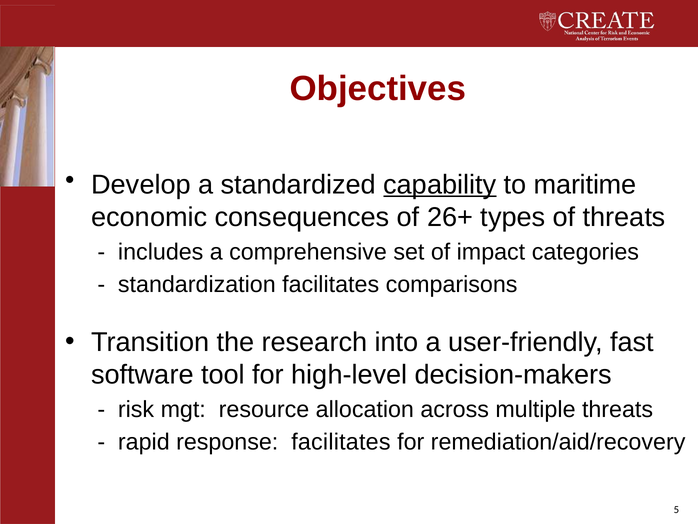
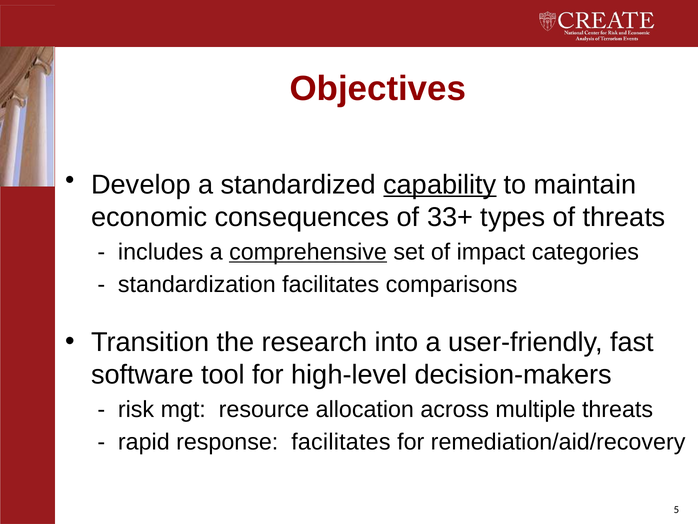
maritime: maritime -> maintain
26+: 26+ -> 33+
comprehensive underline: none -> present
